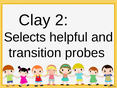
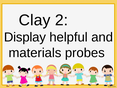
Selects: Selects -> Display
transition: transition -> materials
